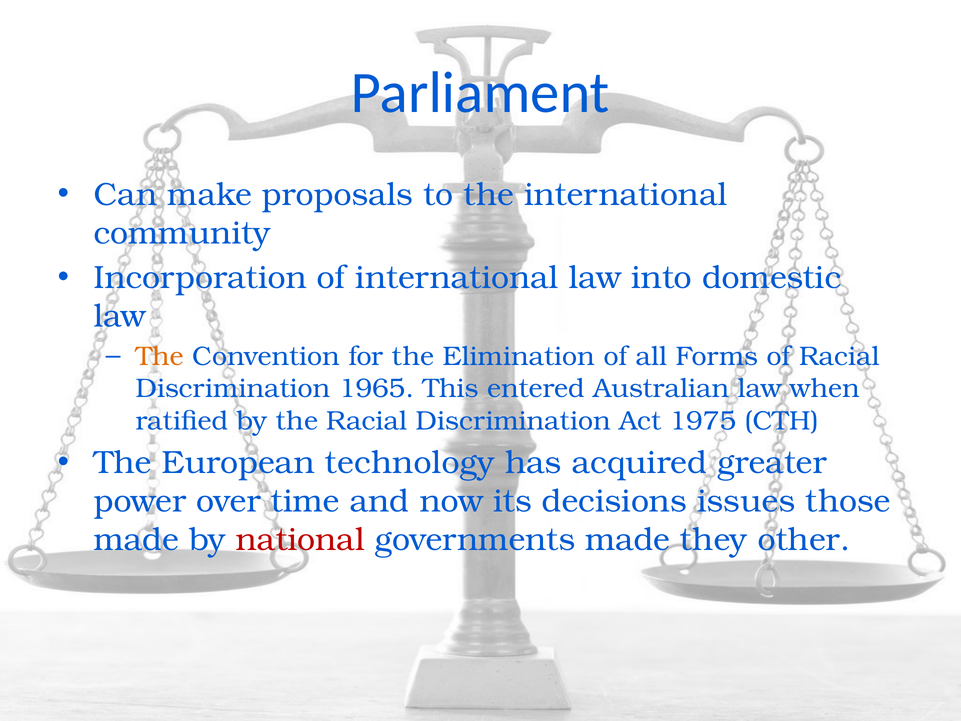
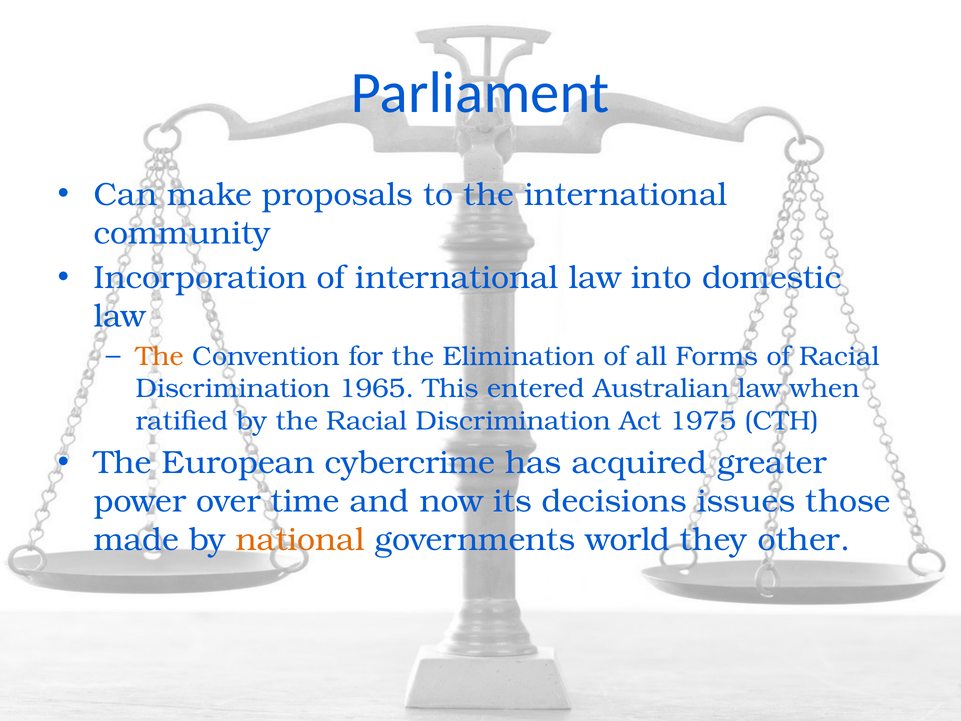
technology: technology -> cybercrime
national colour: red -> orange
governments made: made -> world
